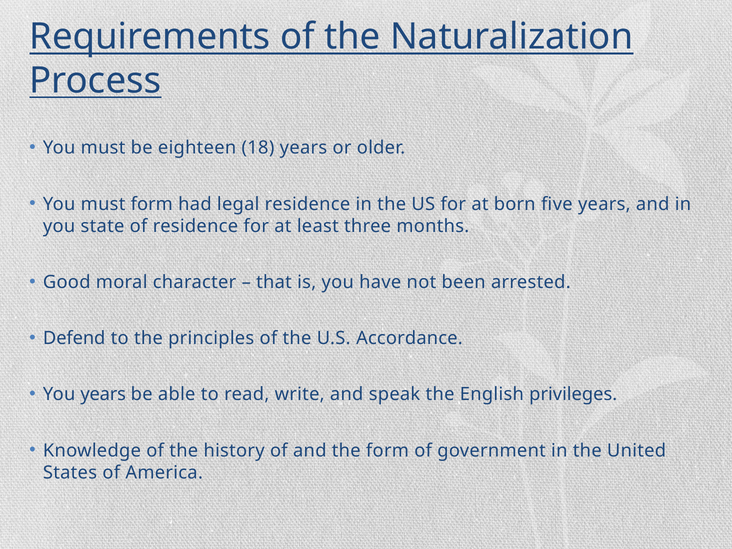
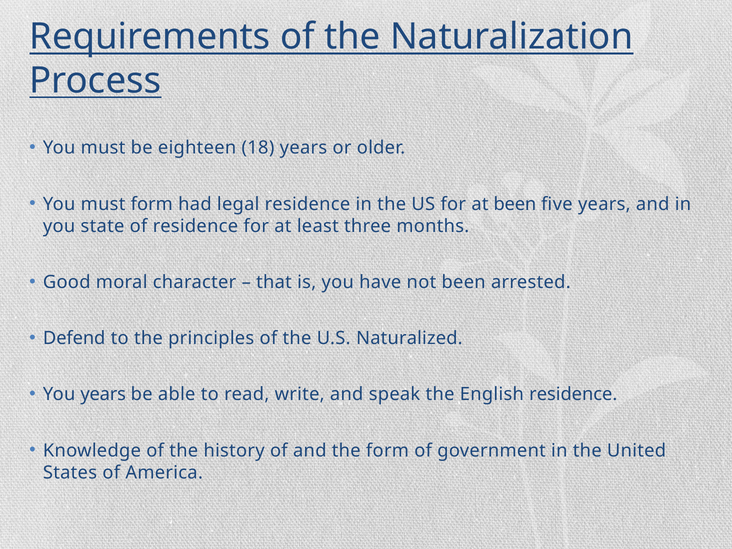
at born: born -> been
Accordance: Accordance -> Naturalized
English privileges: privileges -> residence
